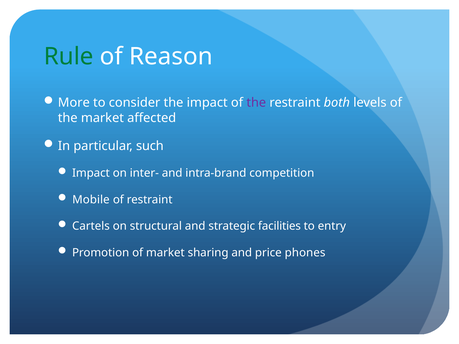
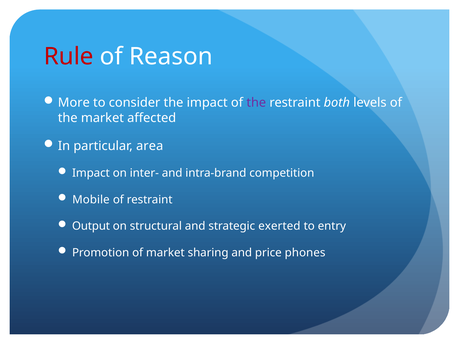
Rule colour: green -> red
such: such -> area
Cartels: Cartels -> Output
facilities: facilities -> exerted
